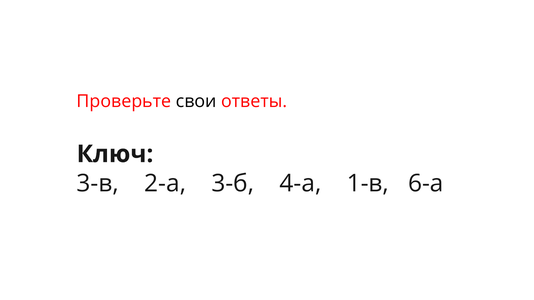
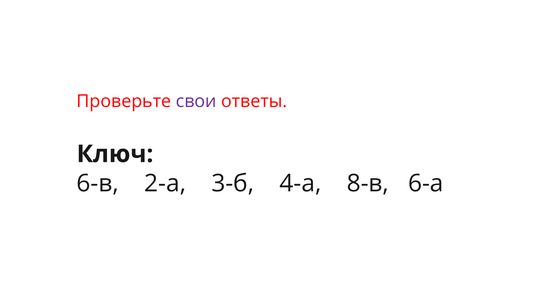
свои colour: black -> purple
3-в: 3-в -> 6-в
1-в: 1-в -> 8-в
